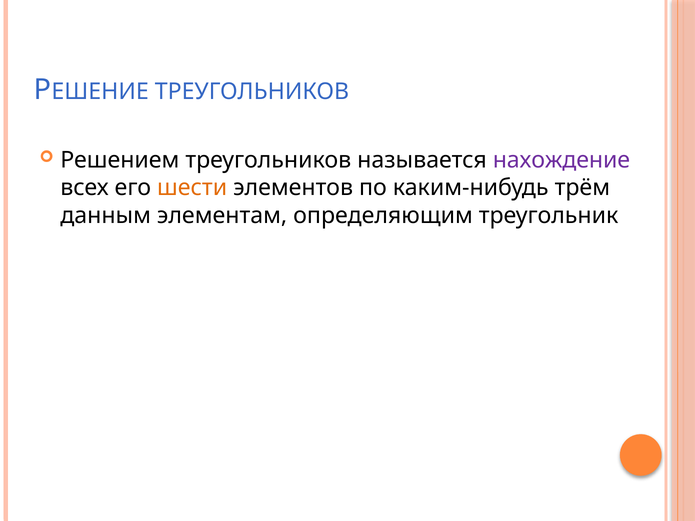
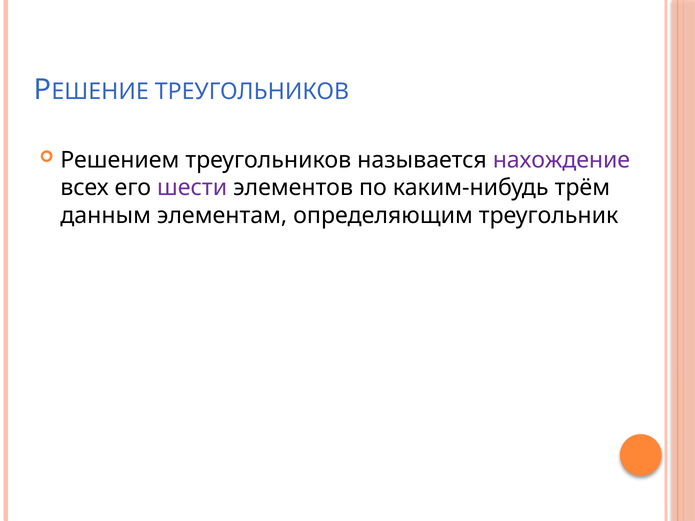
шести colour: orange -> purple
